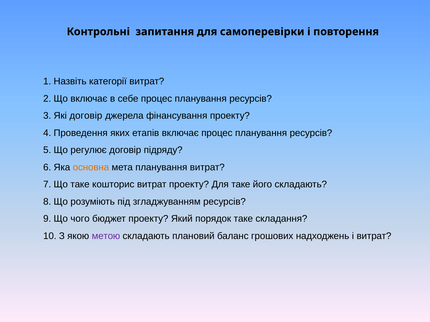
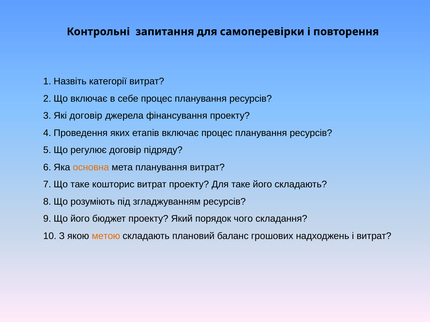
Що чого: чого -> його
порядок таке: таке -> чого
метою colour: purple -> orange
